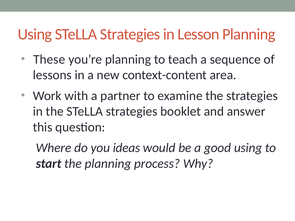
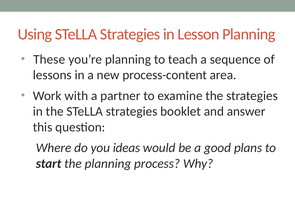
context-content: context-content -> process-content
good using: using -> plans
